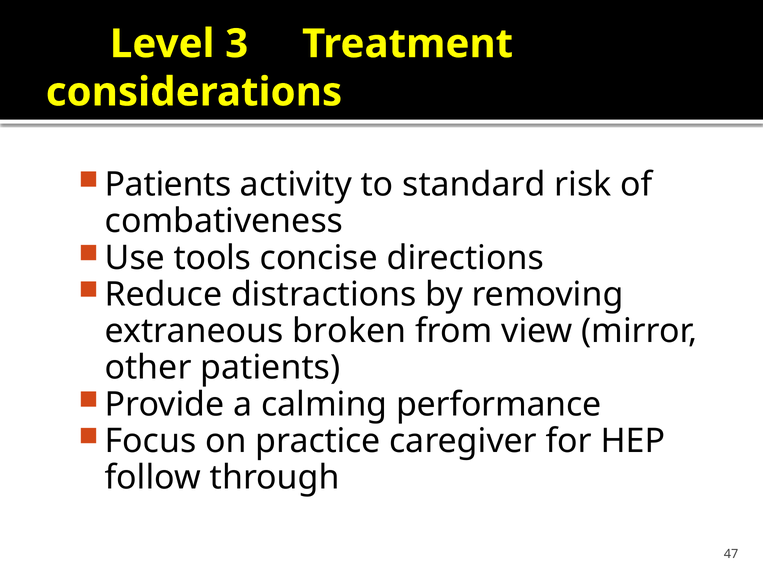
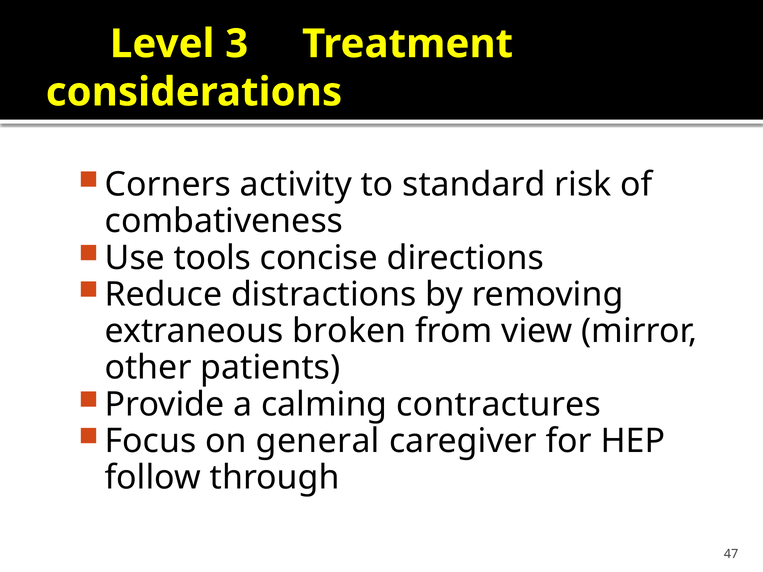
Patients at (168, 185): Patients -> Corners
performance: performance -> contractures
practice: practice -> general
